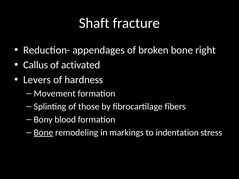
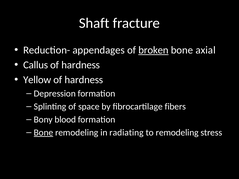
broken underline: none -> present
right: right -> axial
activated at (81, 65): activated -> hardness
Levers: Levers -> Yellow
Movement: Movement -> Depression
those: those -> space
markings: markings -> radiating
to indentation: indentation -> remodeling
